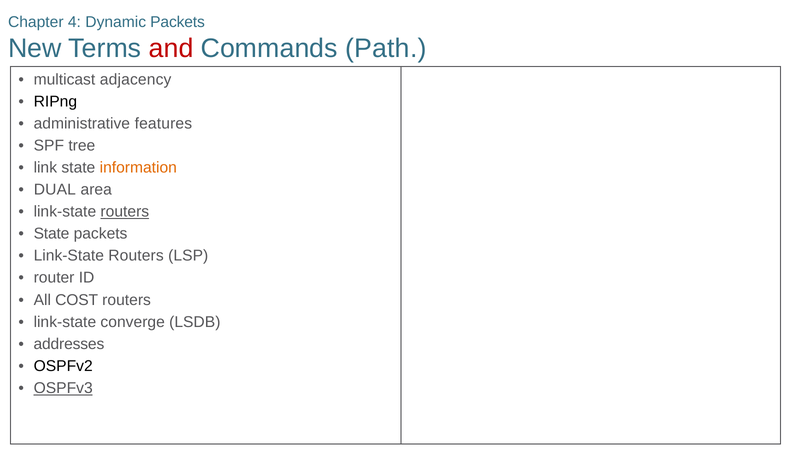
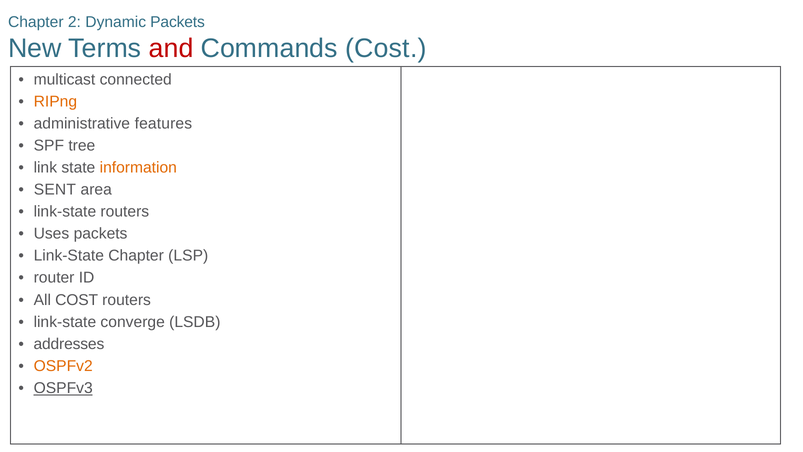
4: 4 -> 2
Commands Path: Path -> Cost
adjacency: adjacency -> connected
RIPng colour: black -> orange
DUAL: DUAL -> SENT
routers at (125, 212) underline: present -> none
State at (52, 234): State -> Uses
Routers at (136, 256): Routers -> Chapter
OSPFv2 colour: black -> orange
